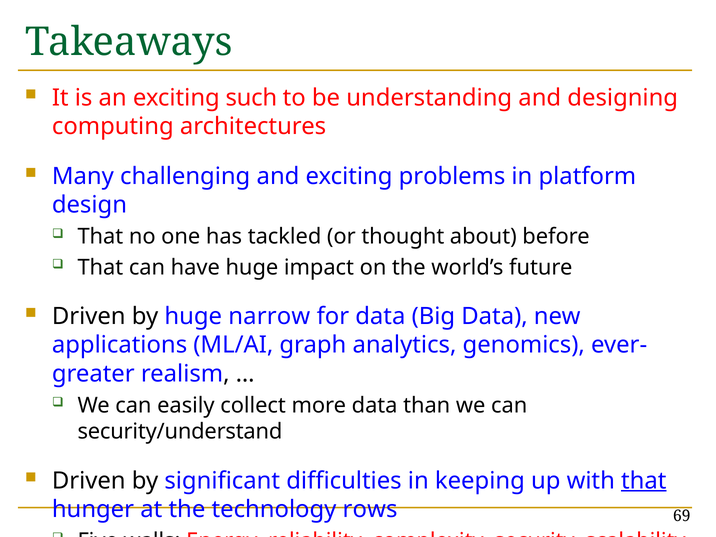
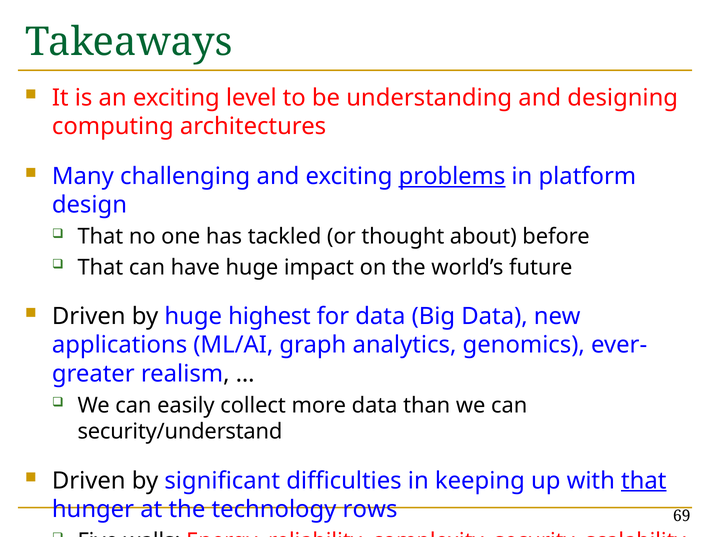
such: such -> level
problems underline: none -> present
narrow: narrow -> highest
